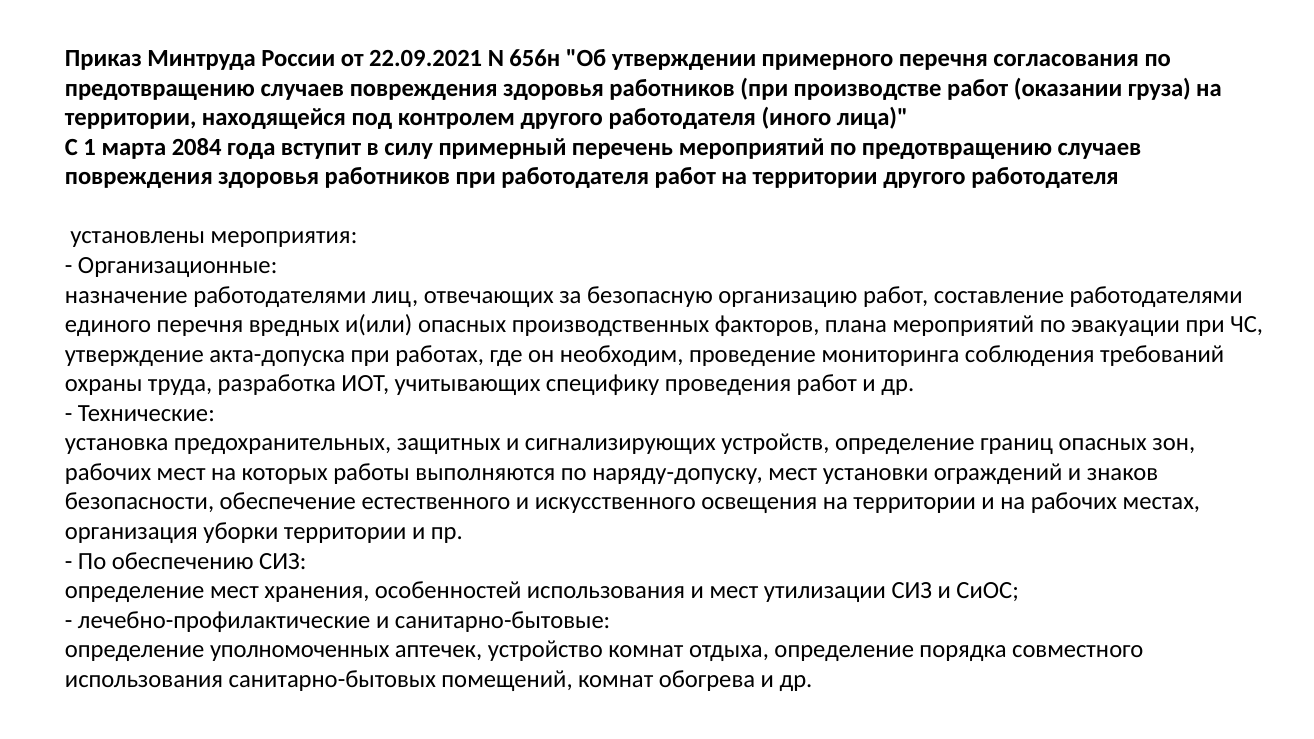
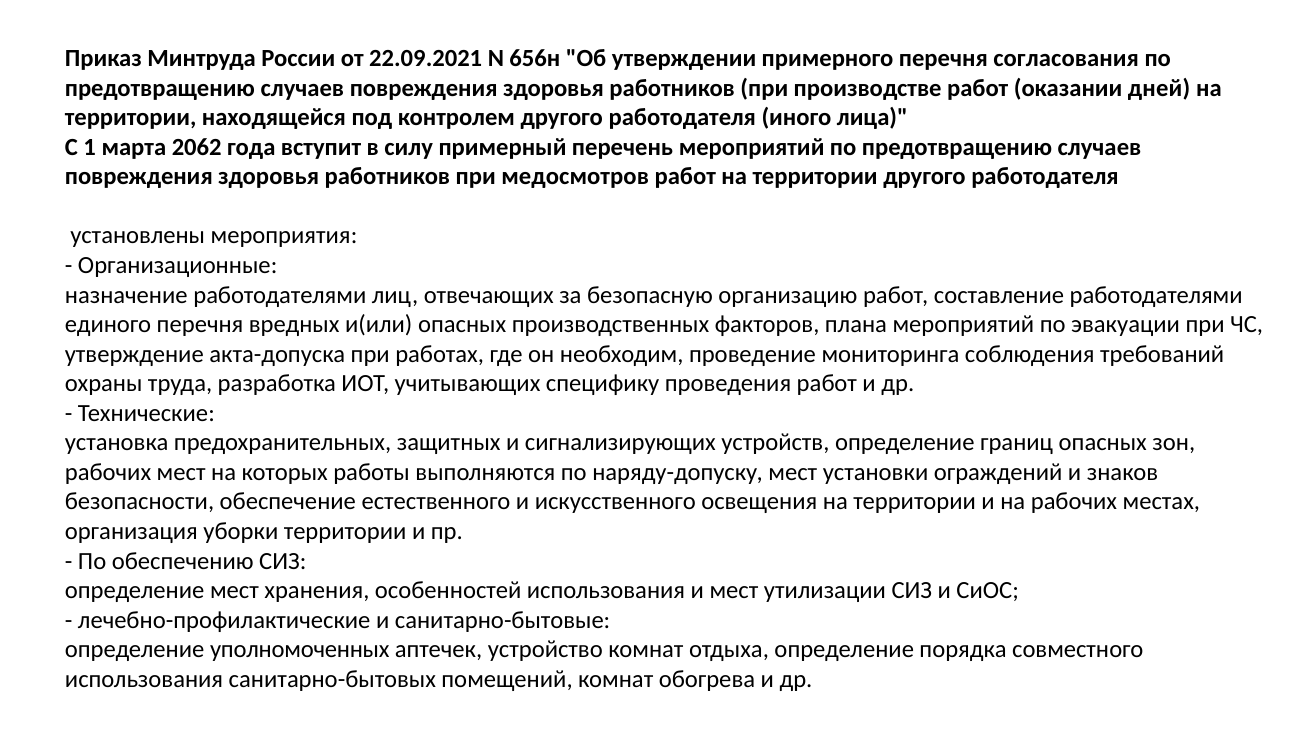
груза: груза -> дней
2084: 2084 -> 2062
при работодателя: работодателя -> медосмотров
